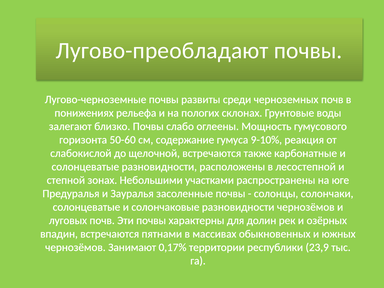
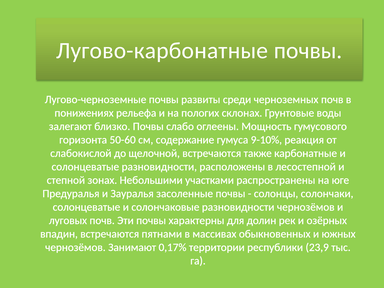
Лугово-преобладают: Лугово-преобладают -> Лугово-карбонатные
